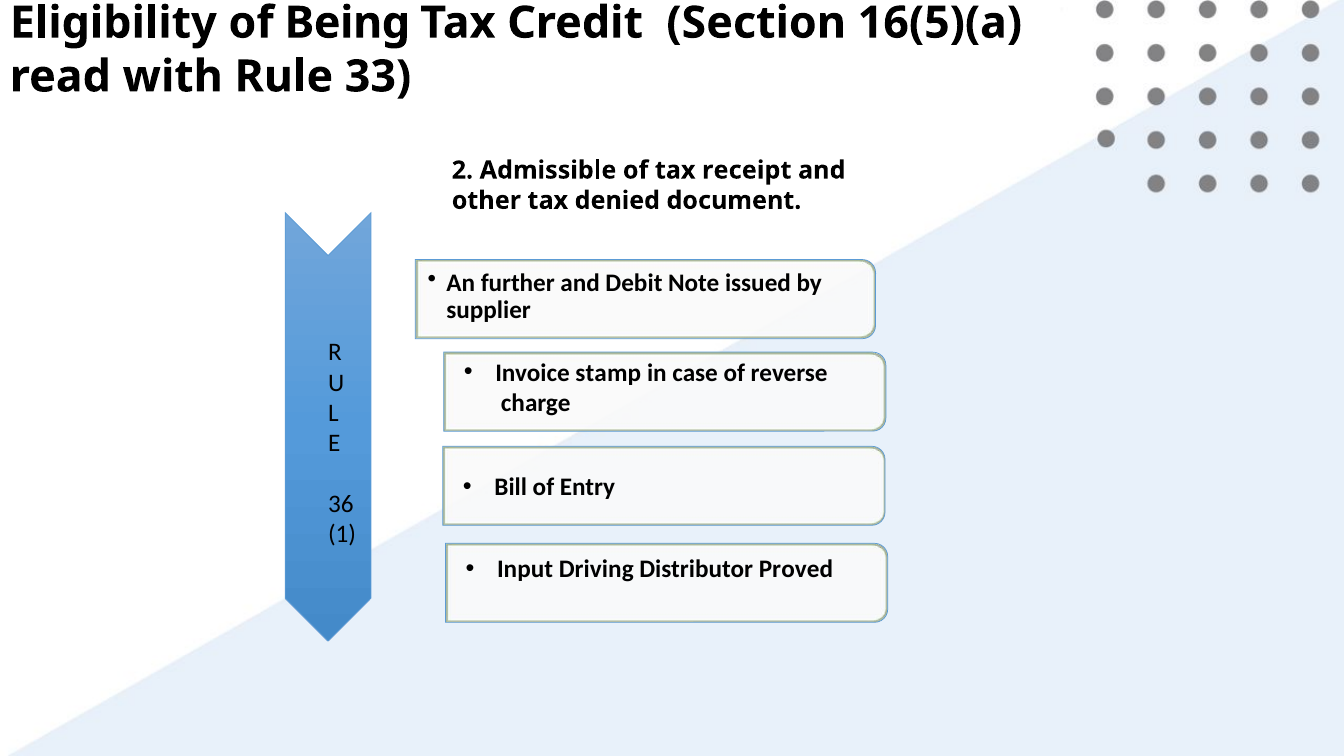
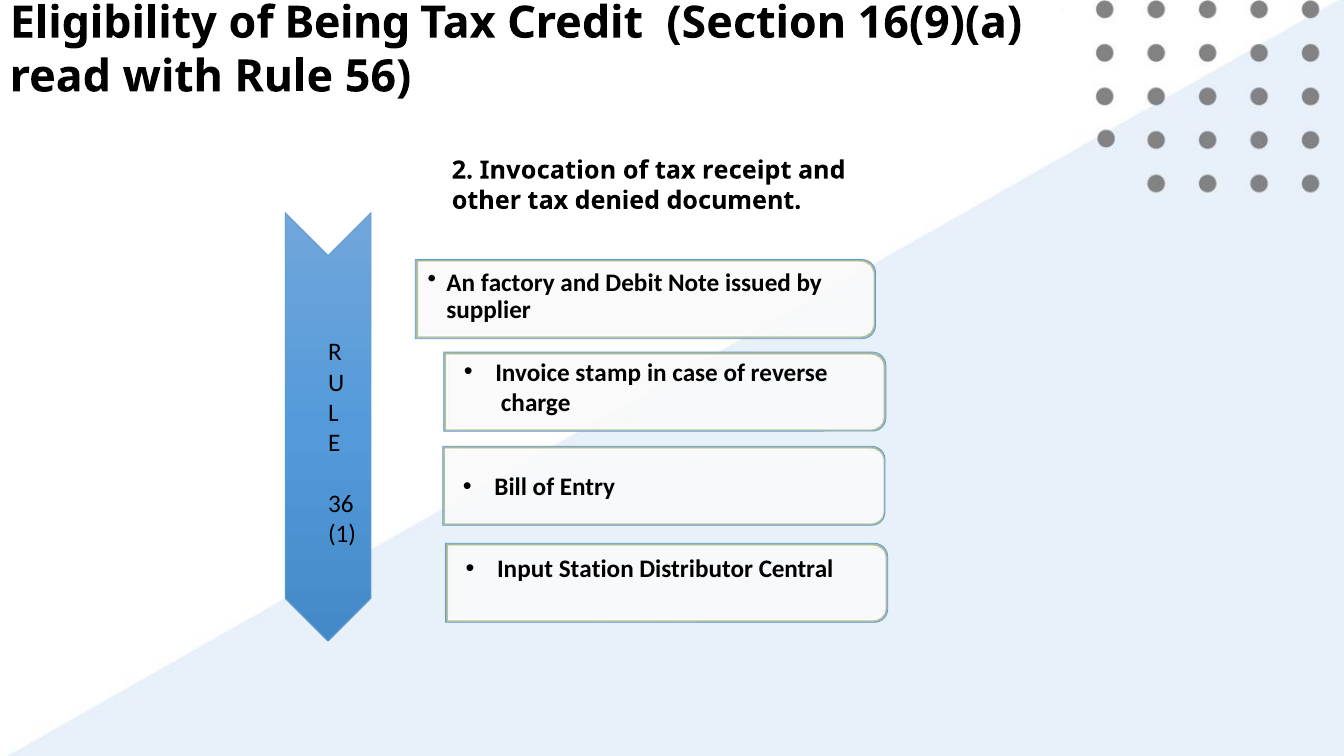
16(5)(a: 16(5)(a -> 16(9)(a
33: 33 -> 56
Admissible: Admissible -> Invocation
further: further -> factory
Driving: Driving -> Station
Proved: Proved -> Central
